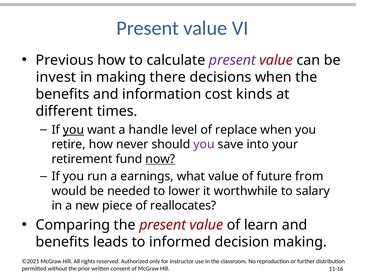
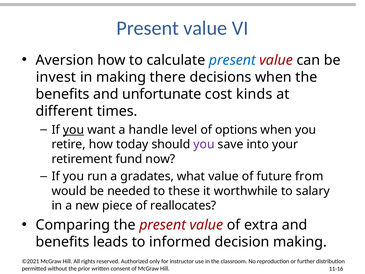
Previous: Previous -> Aversion
present at (232, 60) colour: purple -> blue
information: information -> unfortunate
replace: replace -> options
never: never -> today
now underline: present -> none
earnings: earnings -> gradates
lower: lower -> these
learn: learn -> extra
